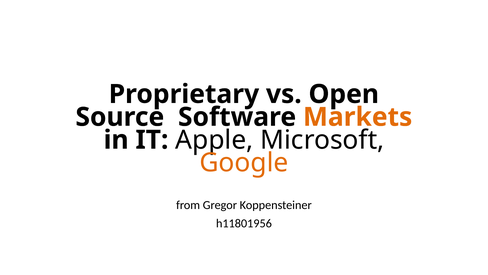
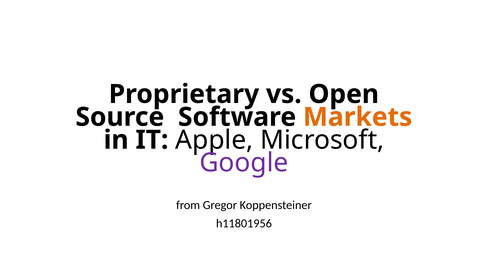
Google colour: orange -> purple
